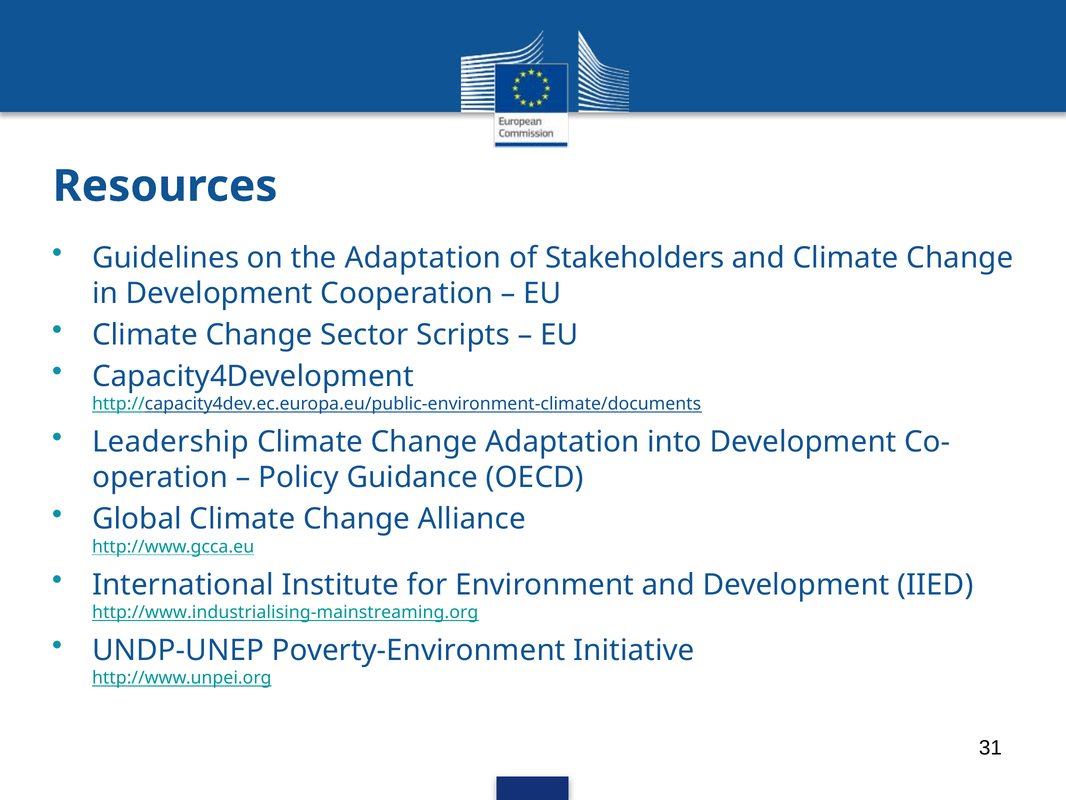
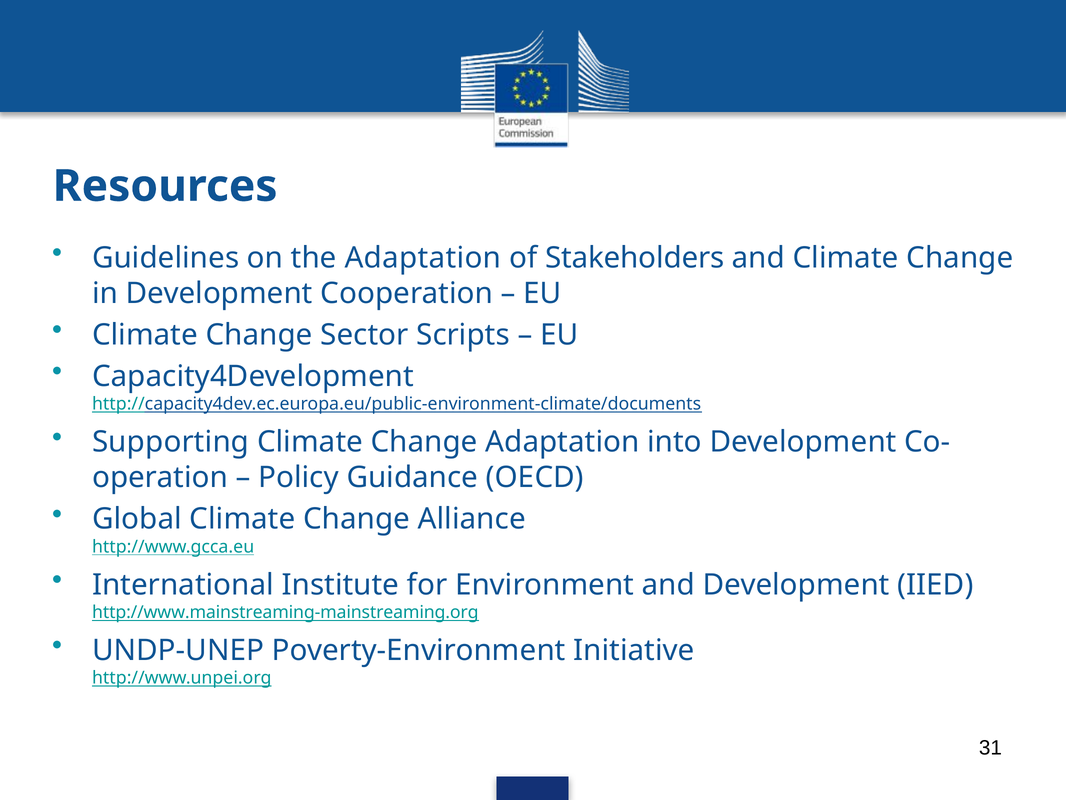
Leadership: Leadership -> Supporting
http://www.industrialising-mainstreaming.org: http://www.industrialising-mainstreaming.org -> http://www.mainstreaming-mainstreaming.org
